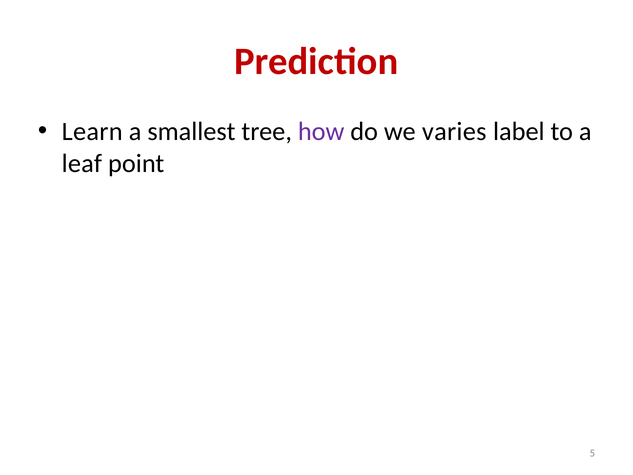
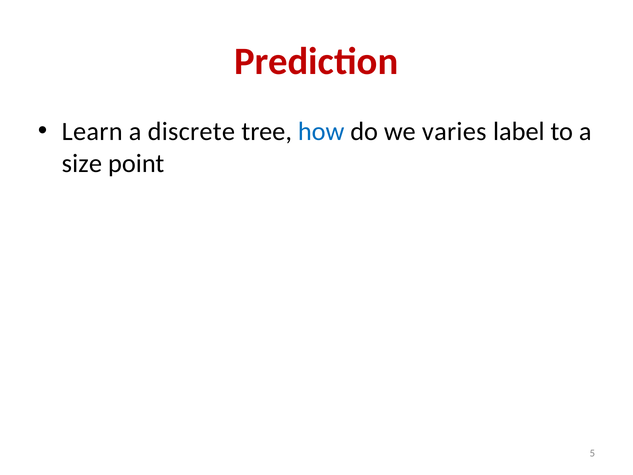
smallest: smallest -> discrete
how colour: purple -> blue
leaf: leaf -> size
